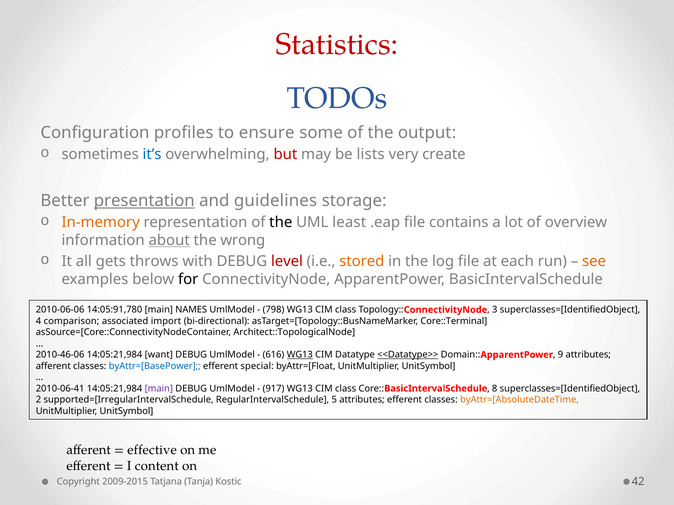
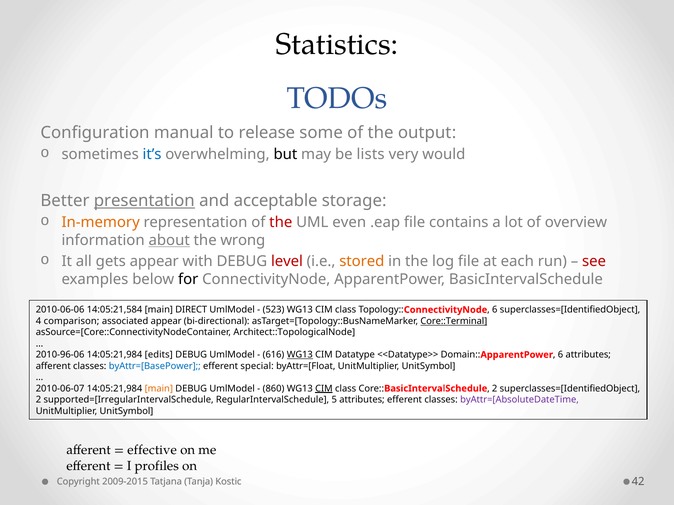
Statistics colour: red -> black
profiles: profiles -> manual
ensure: ensure -> release
but colour: red -> black
create: create -> would
guidelines: guidelines -> acceptable
the at (281, 223) colour: black -> red
least: least -> even
gets throws: throws -> appear
see colour: orange -> red
14:05:91,780: 14:05:91,780 -> 14:05:21,584
NAMES: NAMES -> DIRECT
798: 798 -> 523
Topology::ConnectivityNode 3: 3 -> 6
associated import: import -> appear
Core::Terminal underline: none -> present
2010-46-06: 2010-46-06 -> 2010-96-06
want: want -> edits
<<Datatype>> underline: present -> none
Domain::ApparentPower 9: 9 -> 6
2010-06-41: 2010-06-41 -> 2010-06-07
main at (159, 389) colour: purple -> orange
917: 917 -> 860
CIM at (324, 389) underline: none -> present
Core::BasicIntervalSchedule 8: 8 -> 2
byAttr=[AbsoluteDateTime colour: orange -> purple
content: content -> profiles
